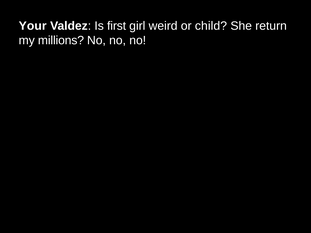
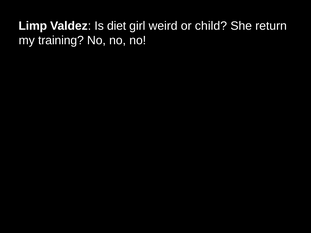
Your: Your -> Limp
first: first -> diet
millions: millions -> training
